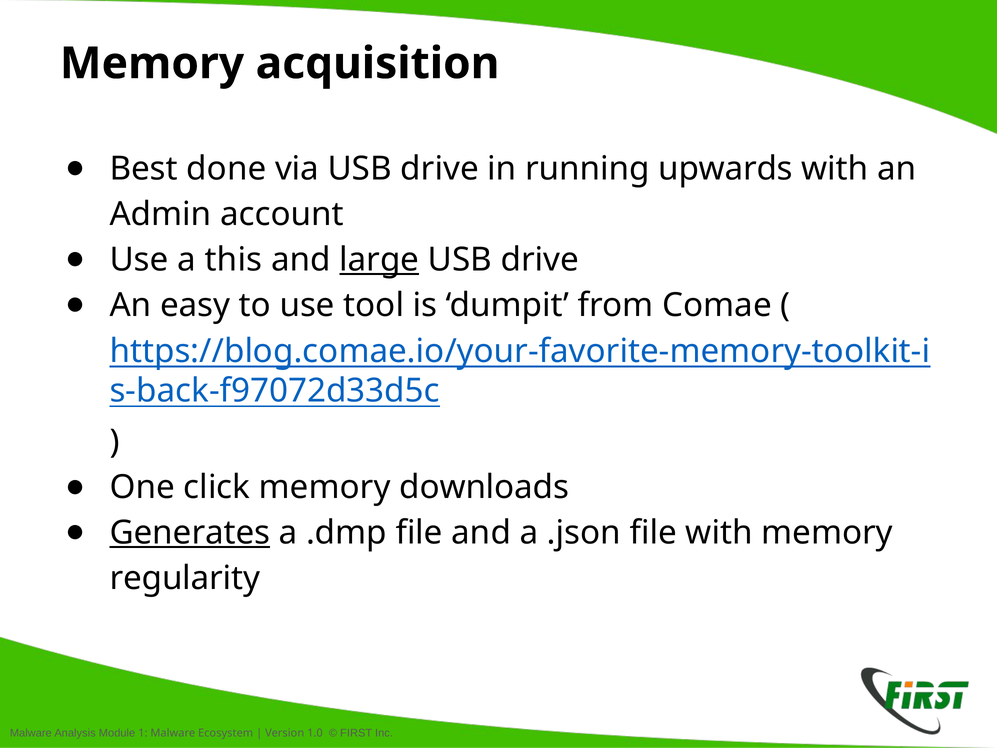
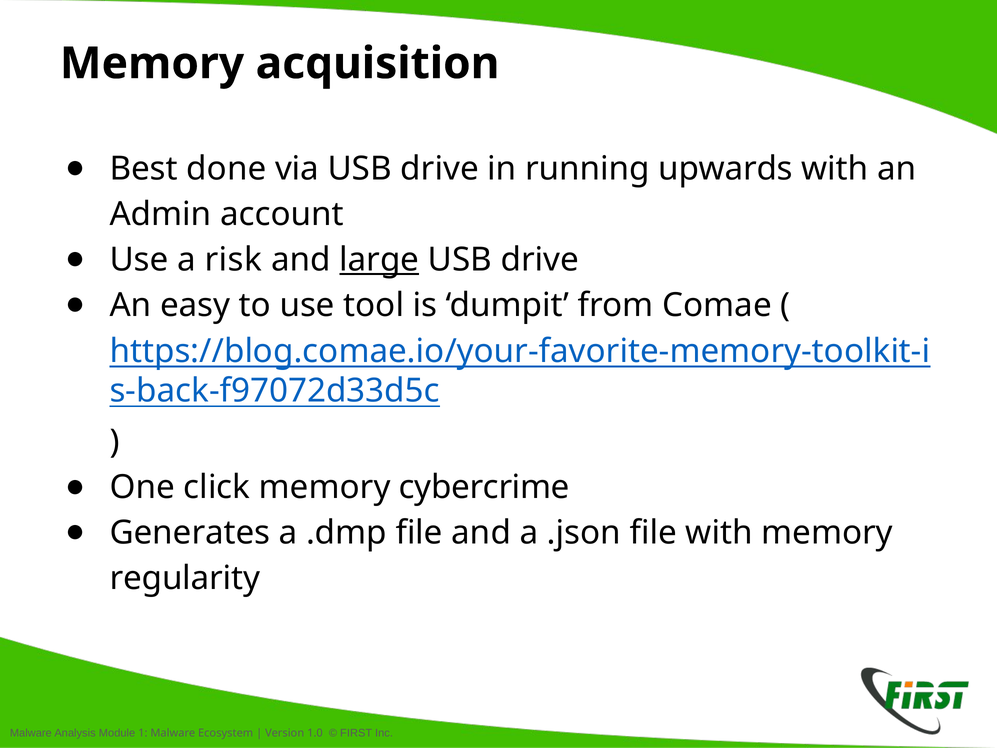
this: this -> risk
downloads: downloads -> cybercrime
Generates underline: present -> none
